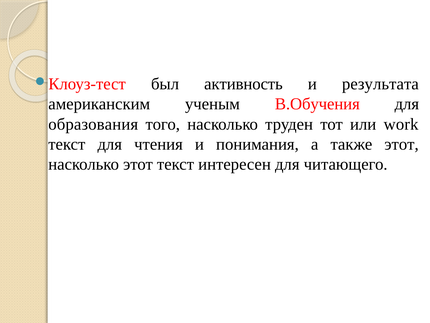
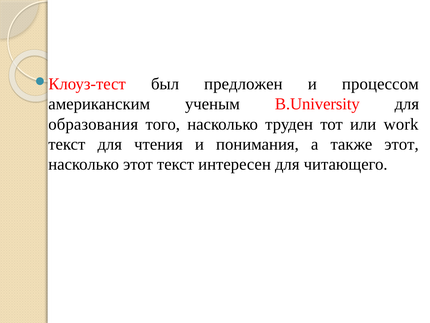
активность: активность -> предложен
результата: результата -> процессом
В.Обучения: В.Обучения -> В.University
